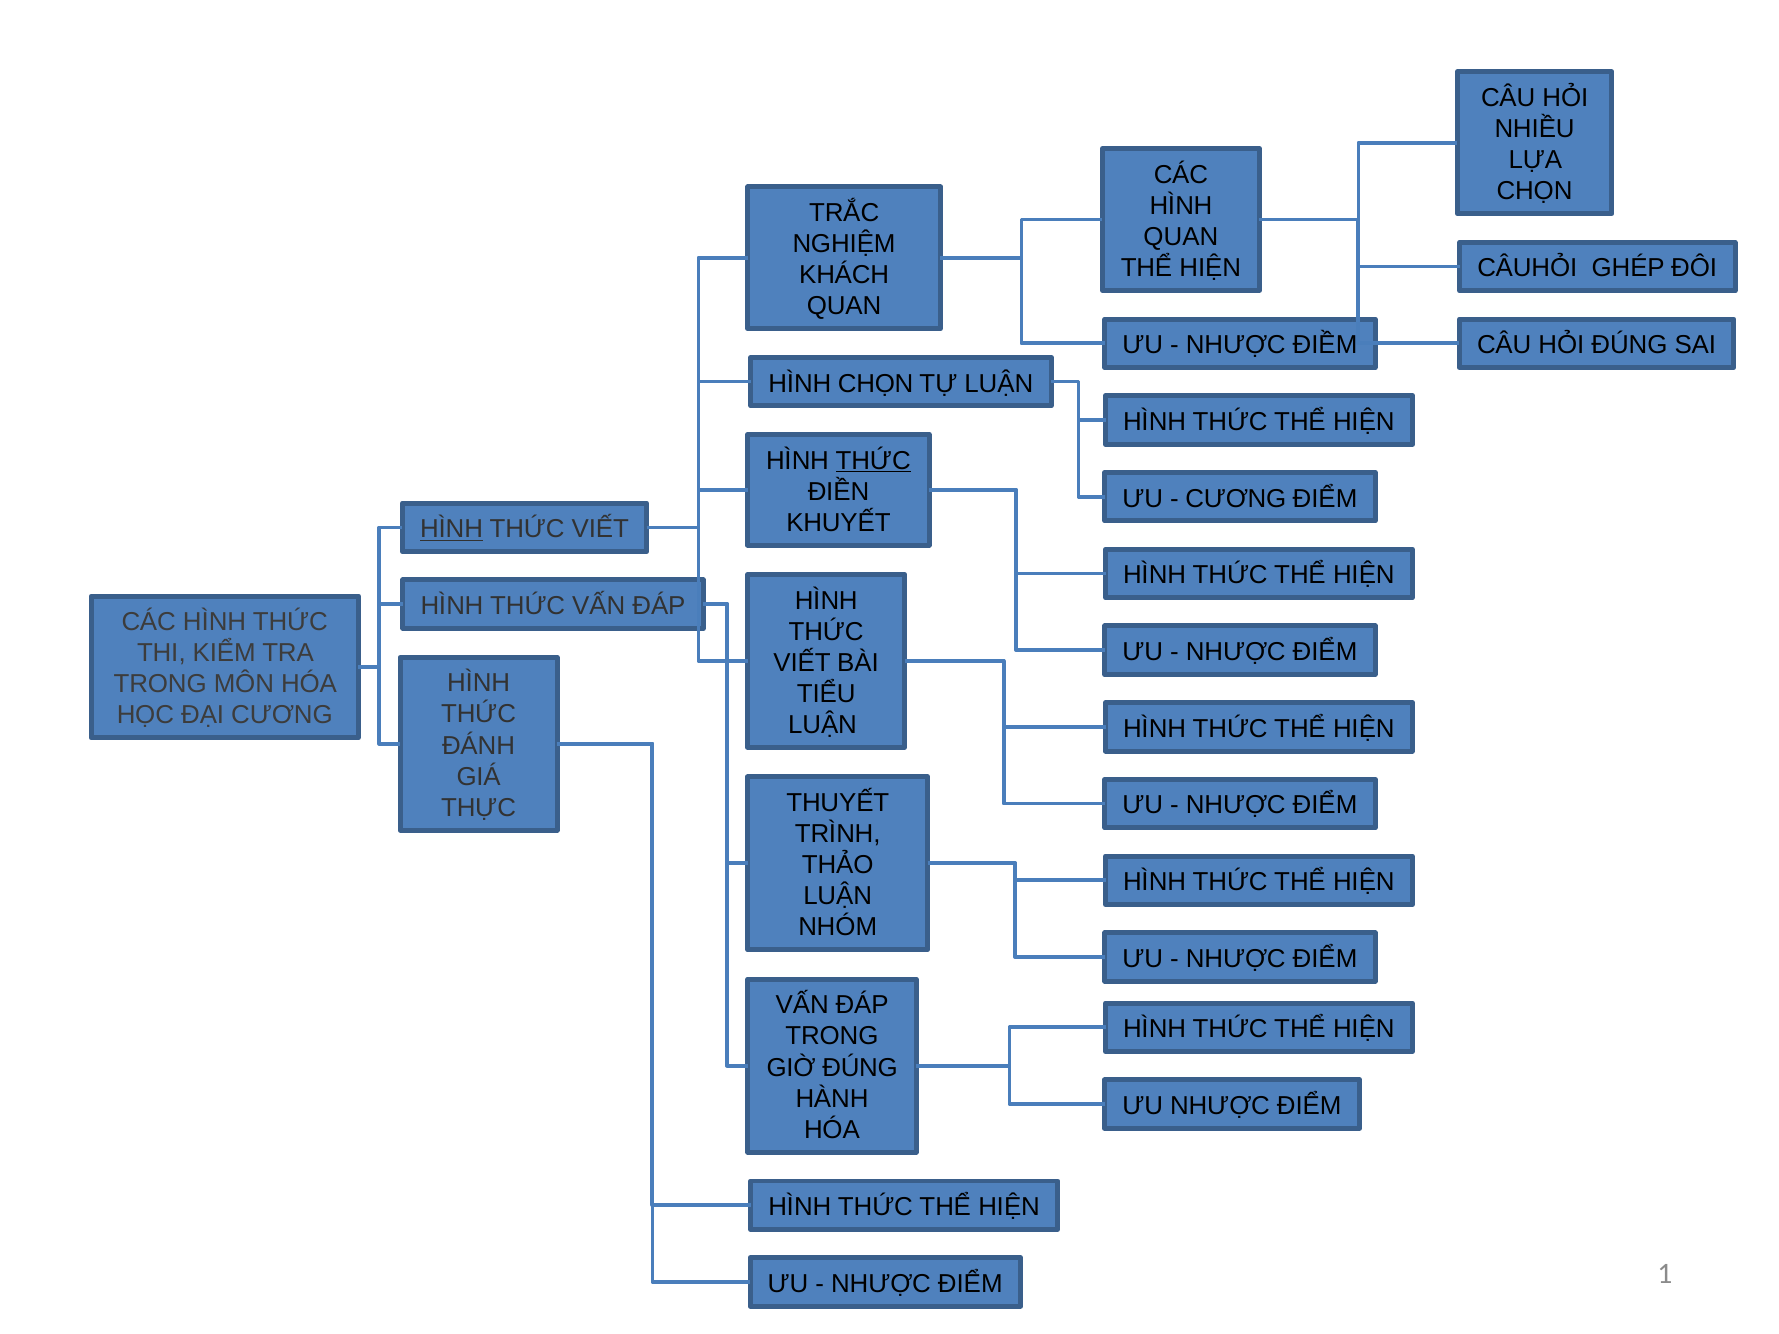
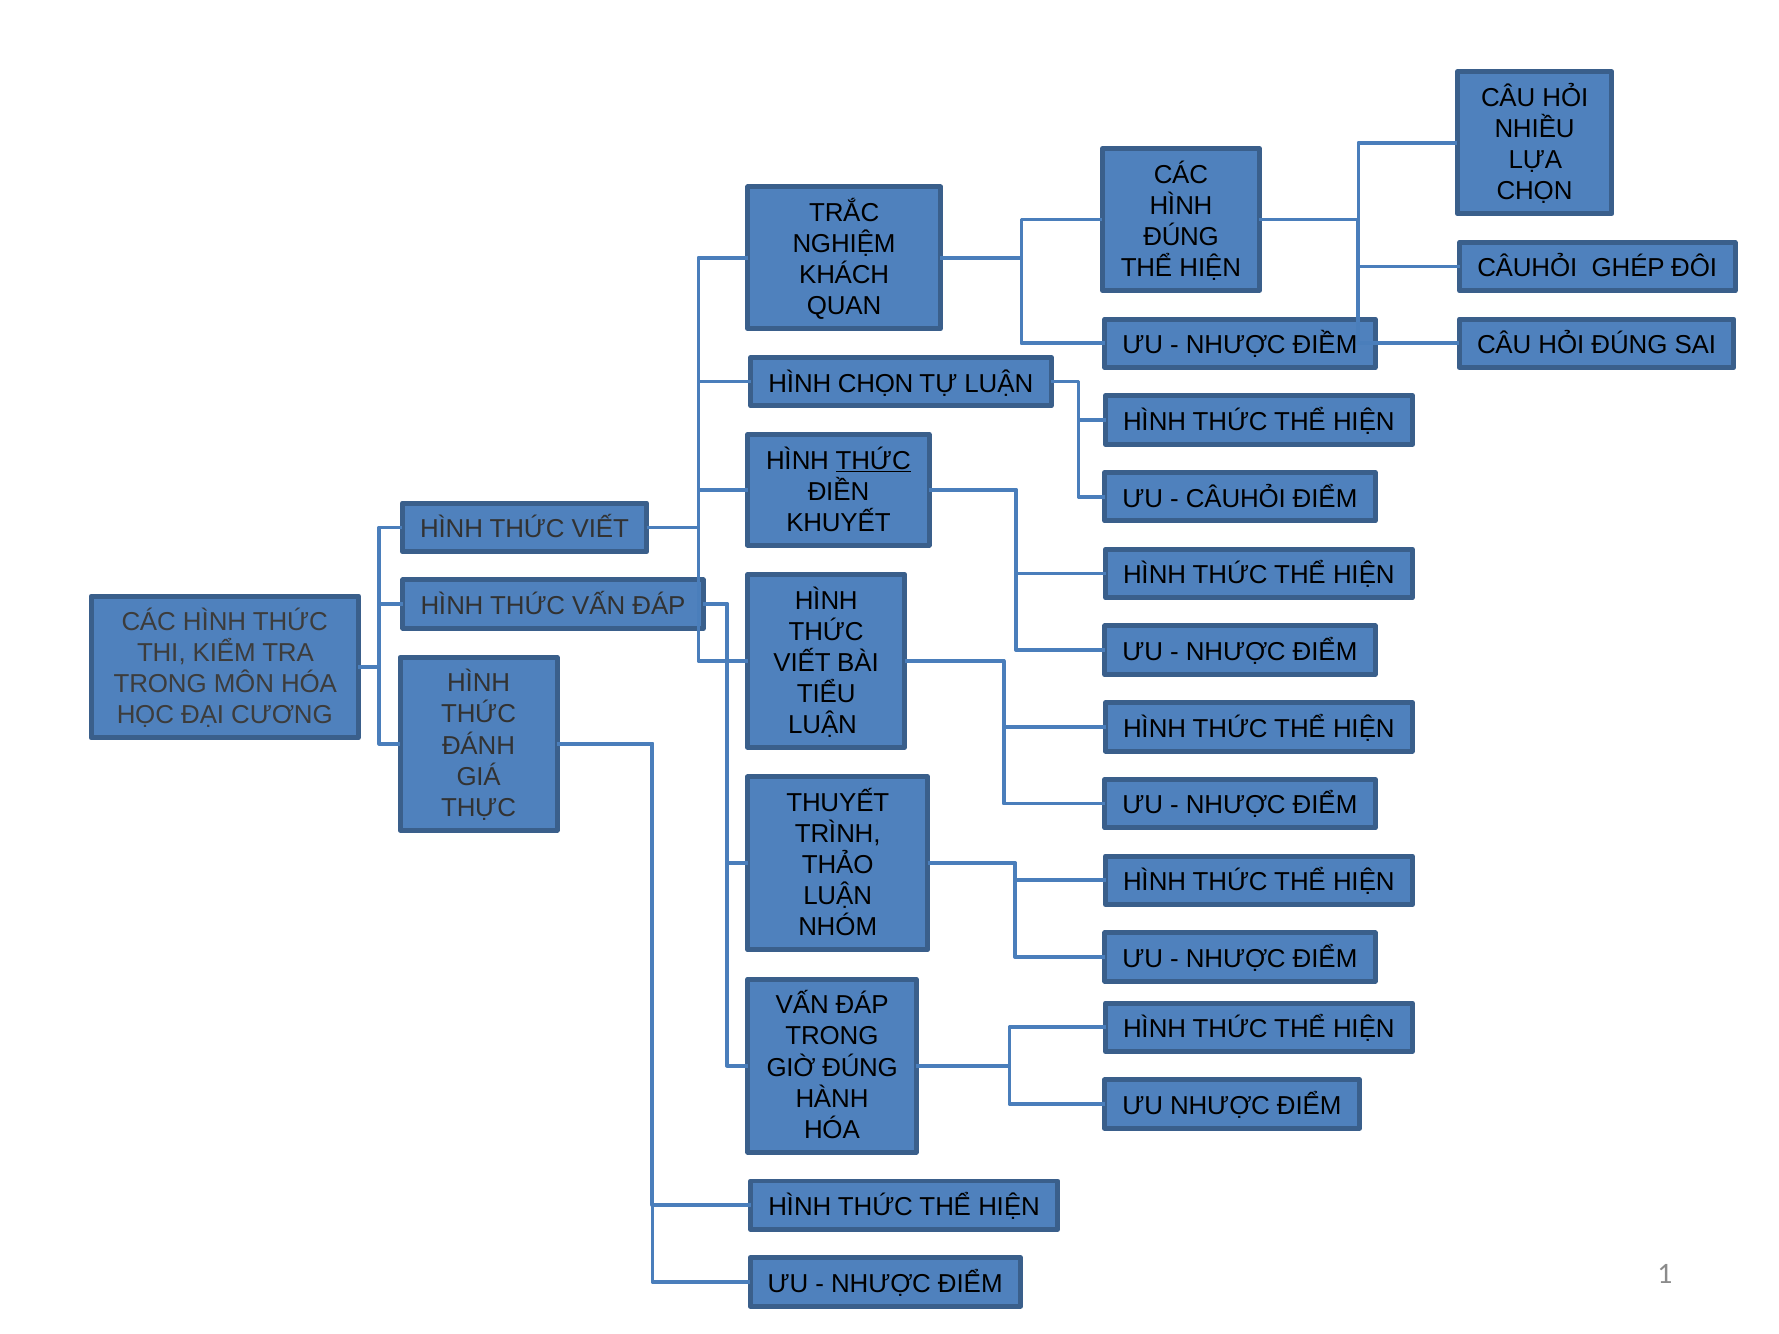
QUAN at (1181, 237): QUAN -> ĐÚNG
CƯƠNG at (1236, 499): CƯƠNG -> CÂUHỎI
HÌNH at (451, 529) underline: present -> none
